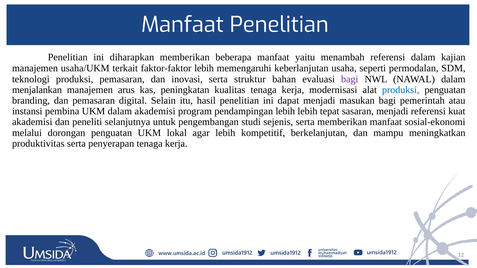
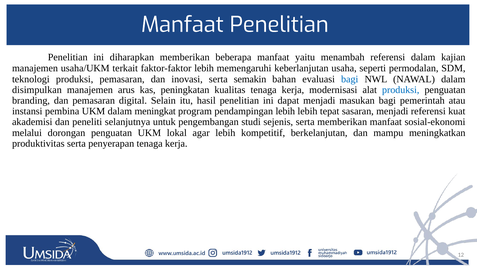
struktur: struktur -> semakin
bagi at (350, 79) colour: purple -> blue
menjalankan: menjalankan -> disimpulkan
dalam akademisi: akademisi -> meningkat
